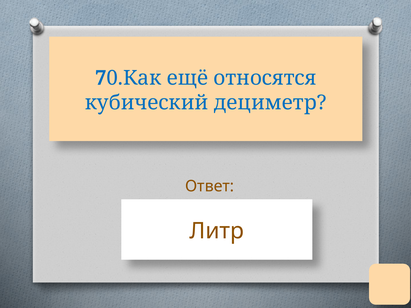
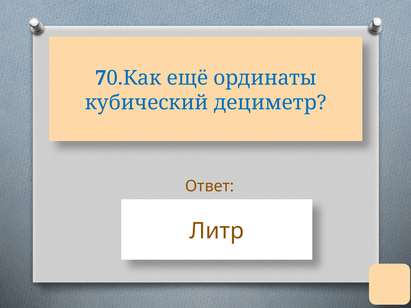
относятся: относятся -> ординаты
